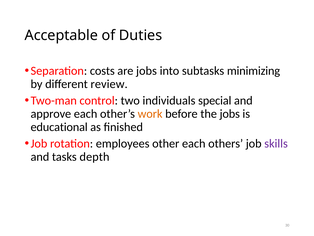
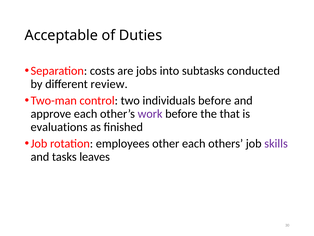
minimizing: minimizing -> conducted
individuals special: special -> before
work colour: orange -> purple
the jobs: jobs -> that
educational: educational -> evaluations
depth: depth -> leaves
